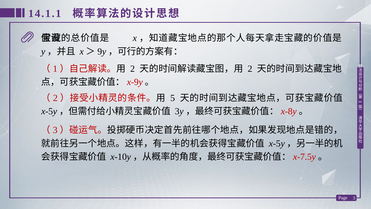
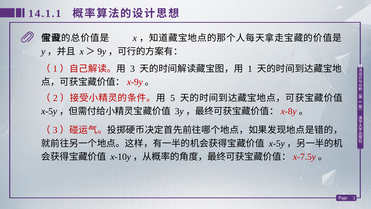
2 at (133, 69): 2 -> 3
2 at (250, 69): 2 -> 1
